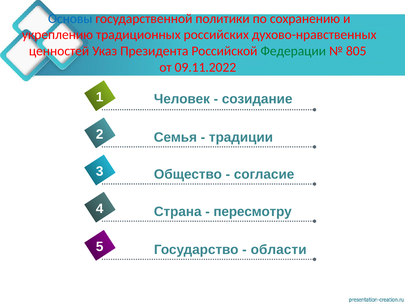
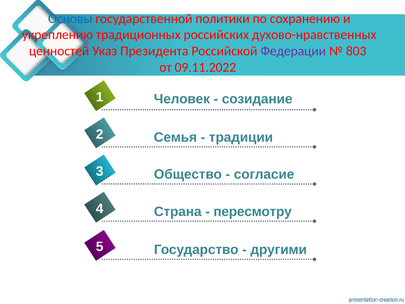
Федерации colour: green -> purple
805: 805 -> 803
области: области -> другими
